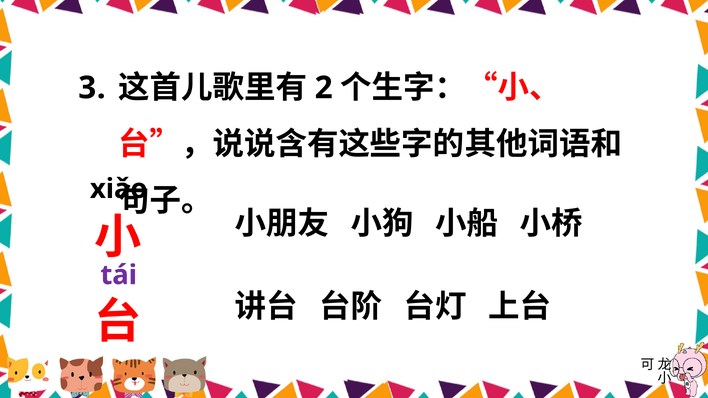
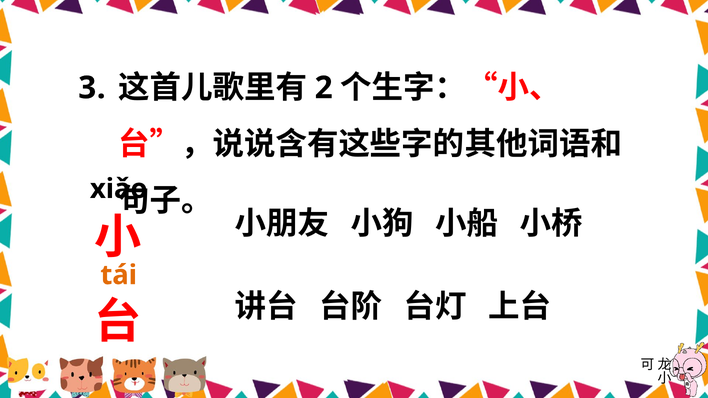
tái colour: purple -> orange
